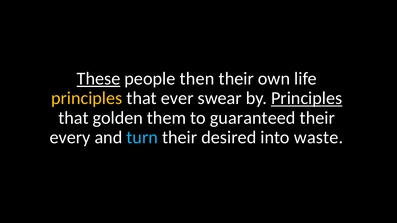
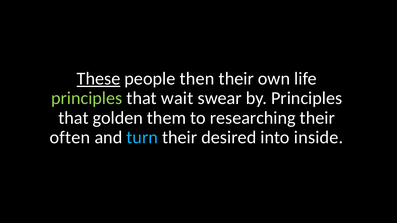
principles at (87, 98) colour: yellow -> light green
ever: ever -> wait
Principles at (307, 98) underline: present -> none
guaranteed: guaranteed -> researching
every: every -> often
waste: waste -> inside
